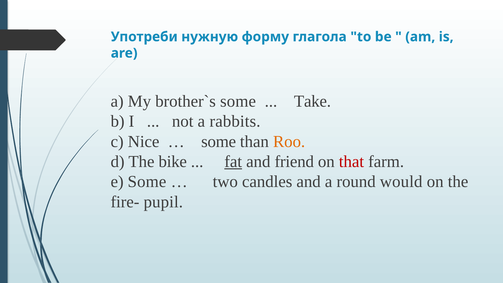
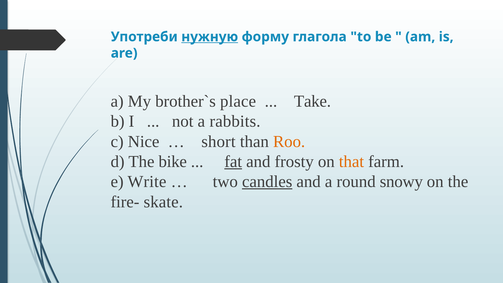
нужную underline: none -> present
some at (238, 101): some -> place
some at (219, 141): some -> short
friend: friend -> frosty
that colour: red -> orange
e Some: Some -> Write
candles underline: none -> present
would: would -> snowy
pupil: pupil -> skate
